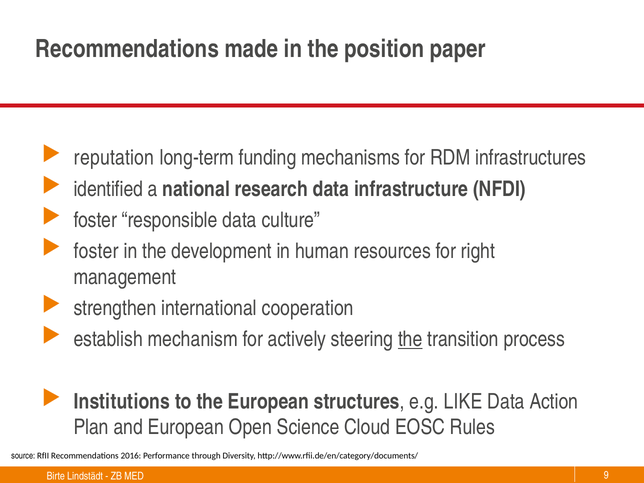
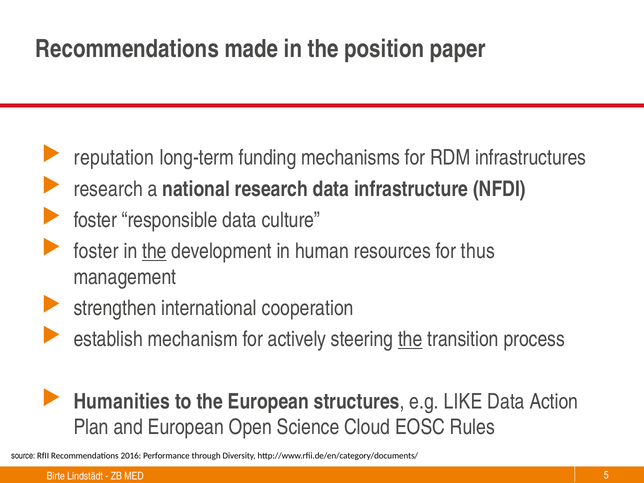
identified at (108, 189): identified -> research
the at (154, 251) underline: none -> present
right: right -> thus
Institutions: Institutions -> Humanities
9: 9 -> 5
